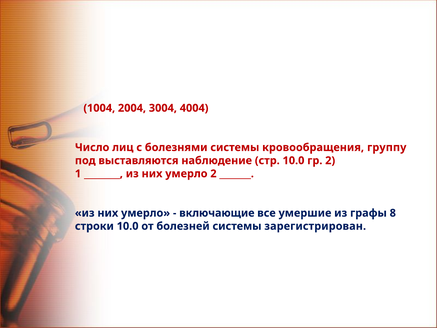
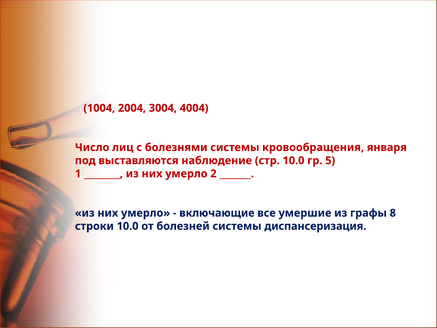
группу: группу -> января
гр 2: 2 -> 5
зарегистрирован: зарегистрирован -> диспансеризация
